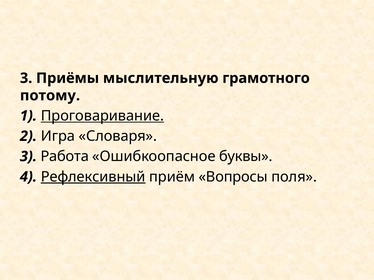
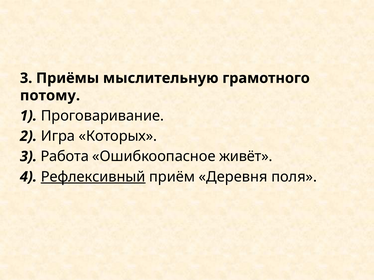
Проговаривание underline: present -> none
Словаря: Словаря -> Которых
буквы: буквы -> живёт
Вопросы: Вопросы -> Деревня
